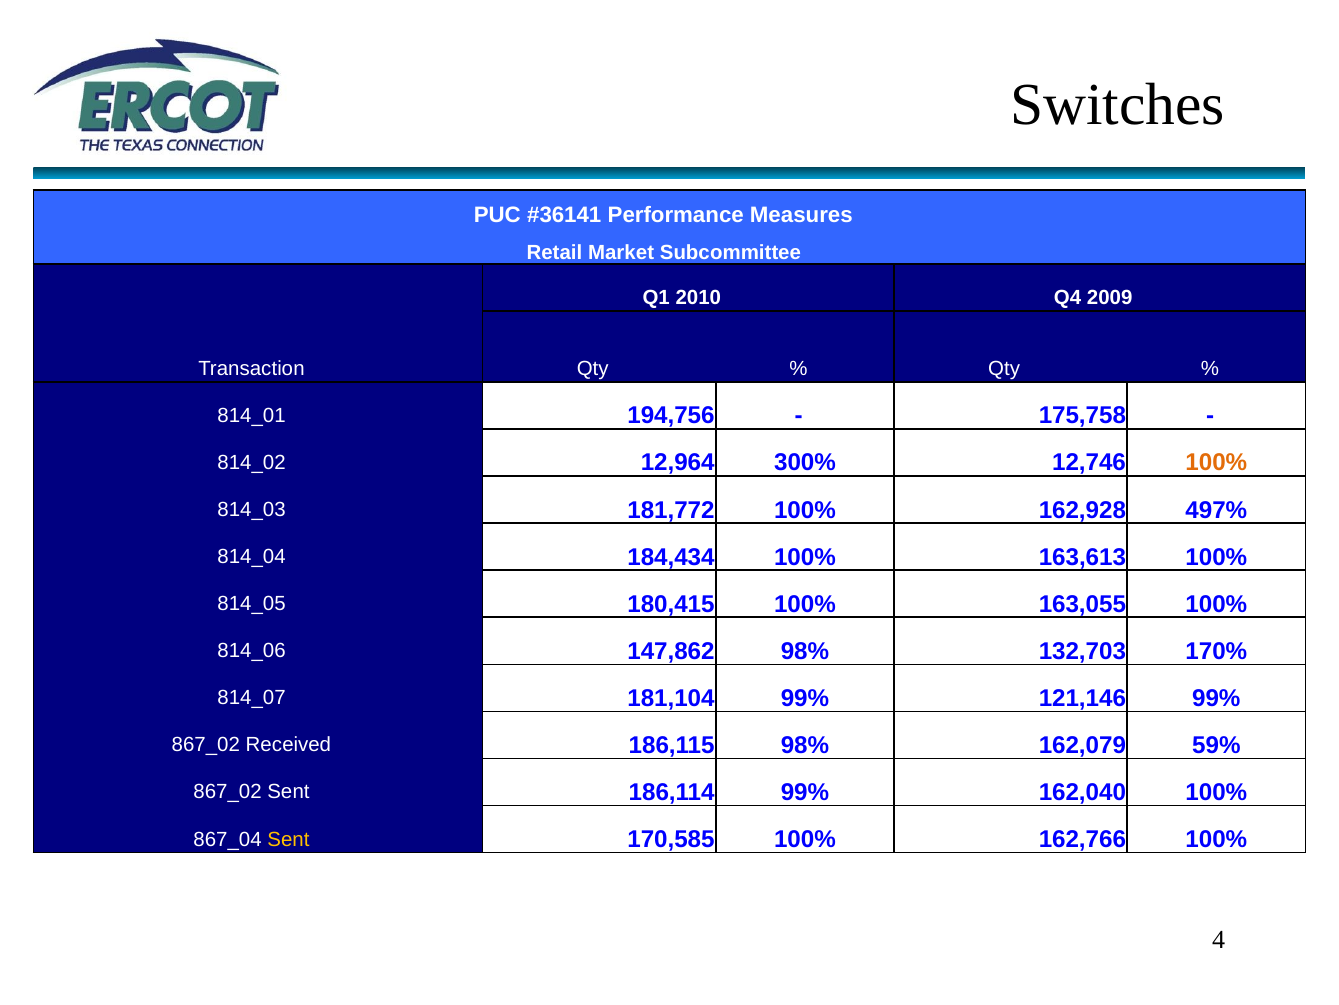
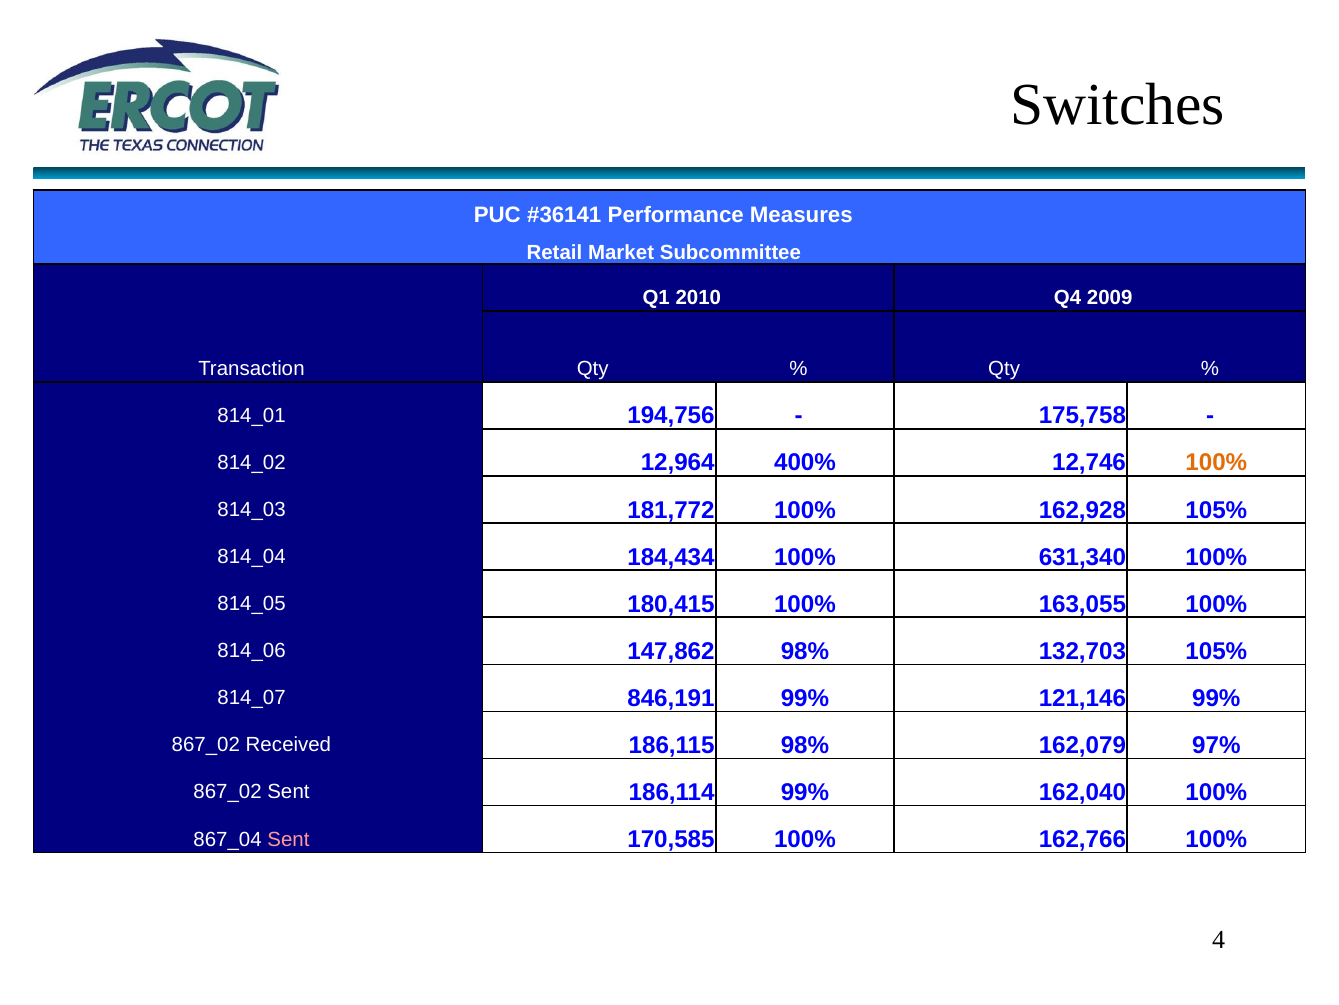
300%: 300% -> 400%
162,928 497%: 497% -> 105%
163,613: 163,613 -> 631,340
132,703 170%: 170% -> 105%
181,104: 181,104 -> 846,191
59%: 59% -> 97%
Sent at (288, 839) colour: yellow -> pink
